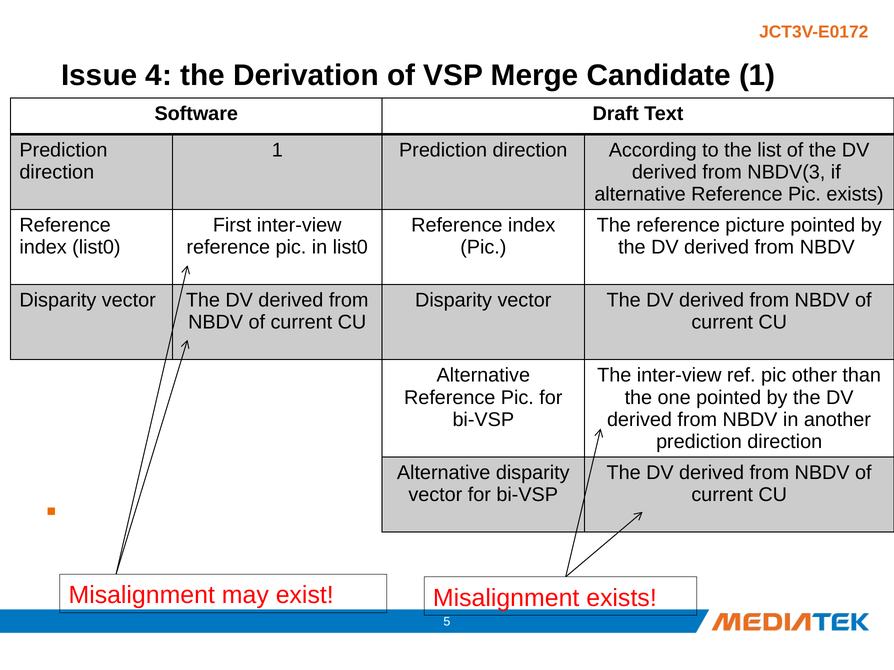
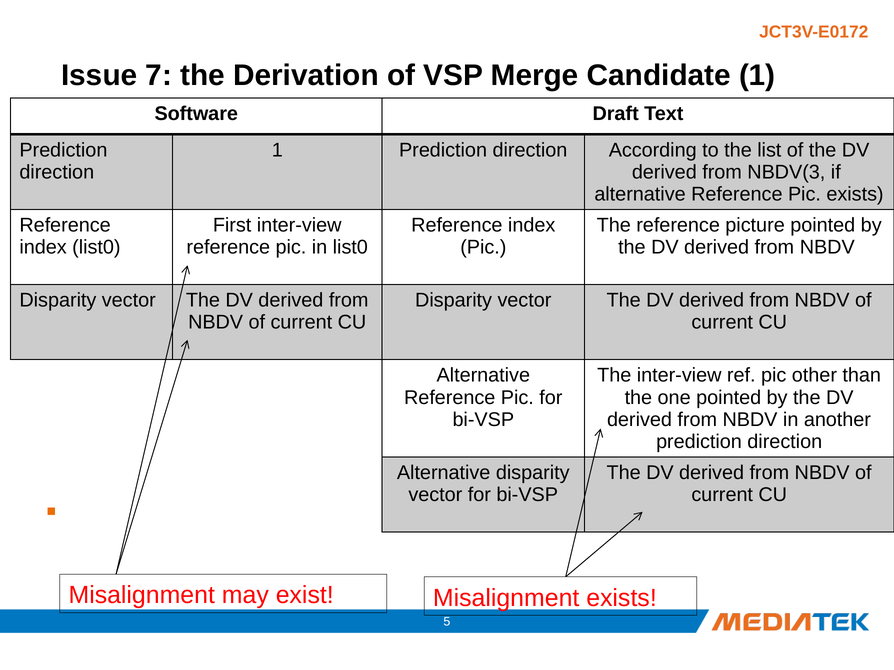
4: 4 -> 7
